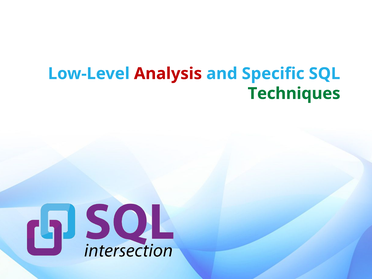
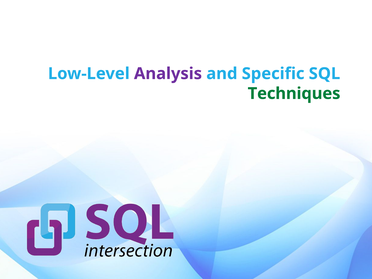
Analysis colour: red -> purple
